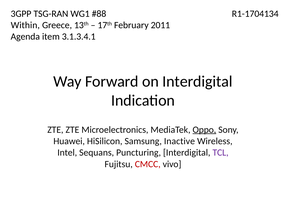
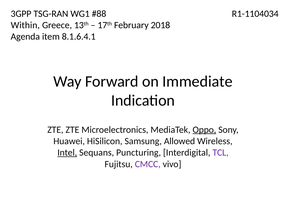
R1-1704134: R1-1704134 -> R1-1104034
2011: 2011 -> 2018
3.1.3.4.1: 3.1.3.4.1 -> 8.1.6.4.1
on Interdigital: Interdigital -> Immediate
Inactive: Inactive -> Allowed
Intel underline: none -> present
CMCC colour: red -> purple
